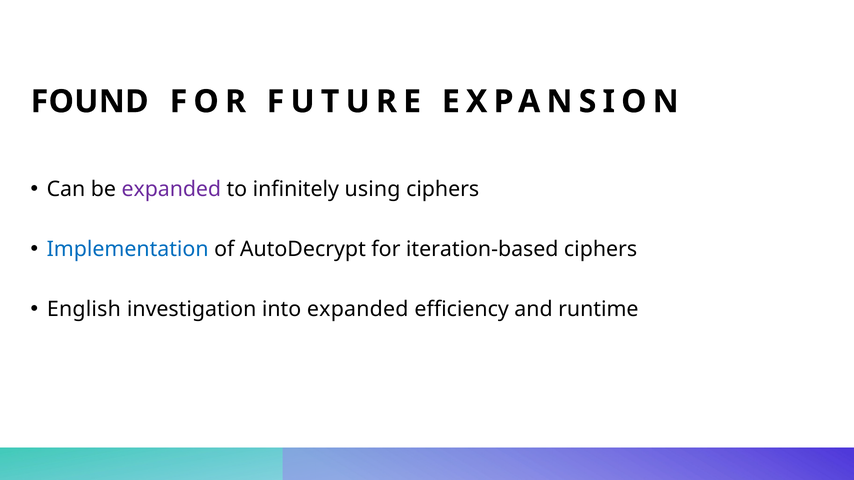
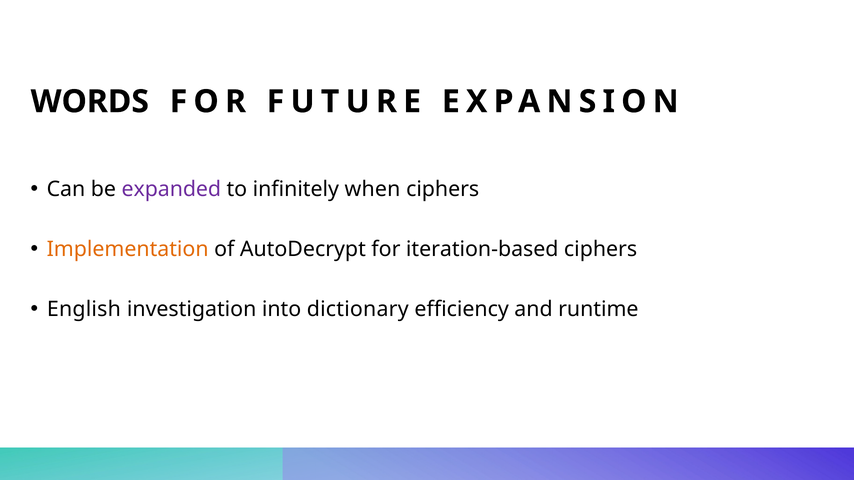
FOUND: FOUND -> WORDS
using: using -> when
Implementation colour: blue -> orange
into expanded: expanded -> dictionary
